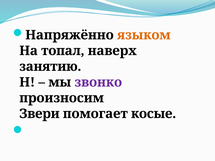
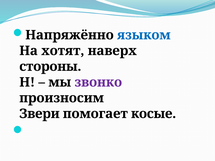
языком colour: orange -> blue
топал: топал -> хотят
занятию: занятию -> стороны
